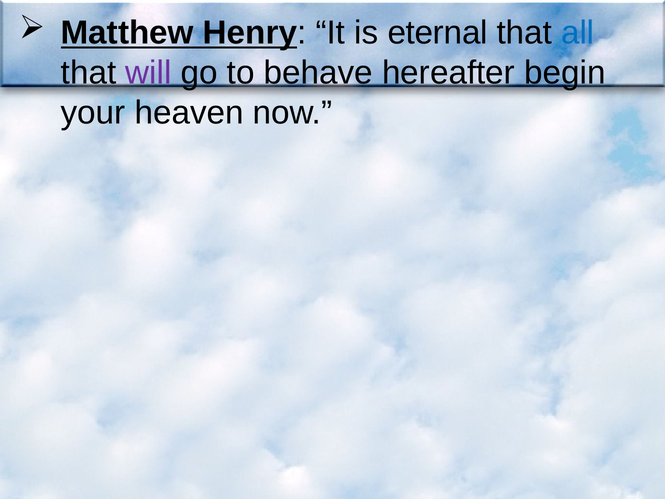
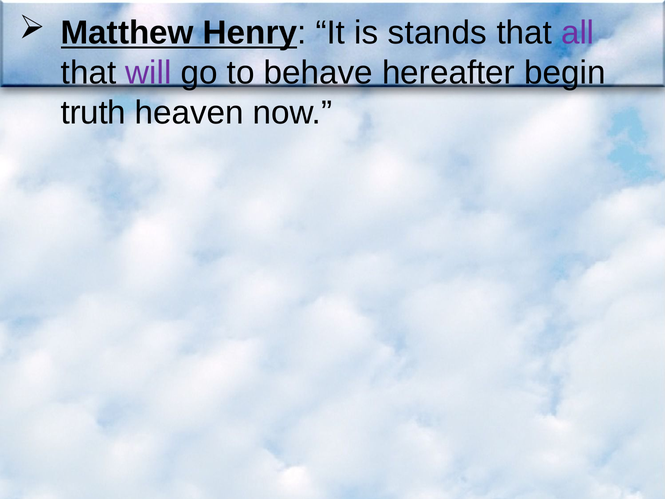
eternal: eternal -> stands
all colour: blue -> purple
your: your -> truth
